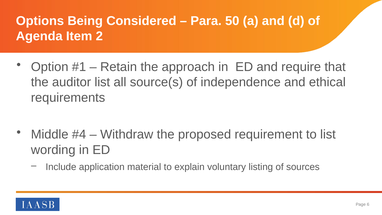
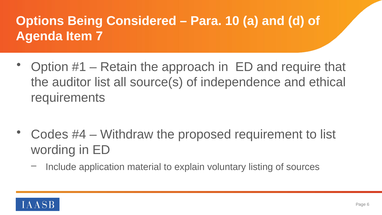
50: 50 -> 10
2: 2 -> 7
Middle: Middle -> Codes
